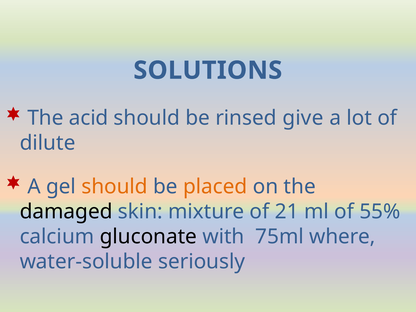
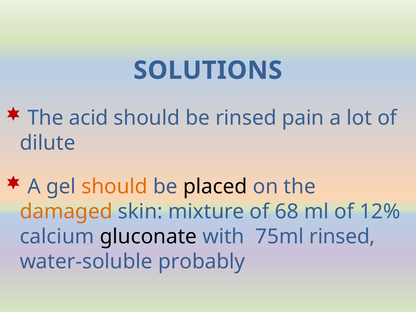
give: give -> pain
placed colour: orange -> black
damaged colour: black -> orange
21: 21 -> 68
55%: 55% -> 12%
75ml where: where -> rinsed
seriously: seriously -> probably
